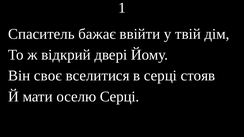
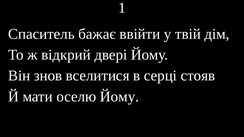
своє: своє -> знов
оселю Серці: Серці -> Йому
